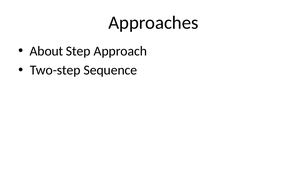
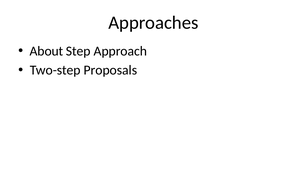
Sequence: Sequence -> Proposals
